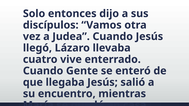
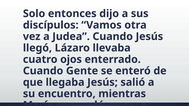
vive: vive -> ojos
